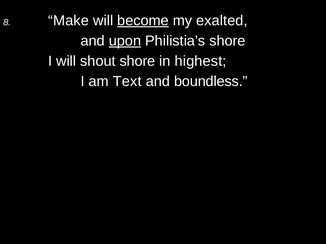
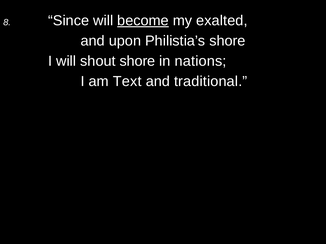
Make: Make -> Since
upon underline: present -> none
highest: highest -> nations
boundless: boundless -> traditional
